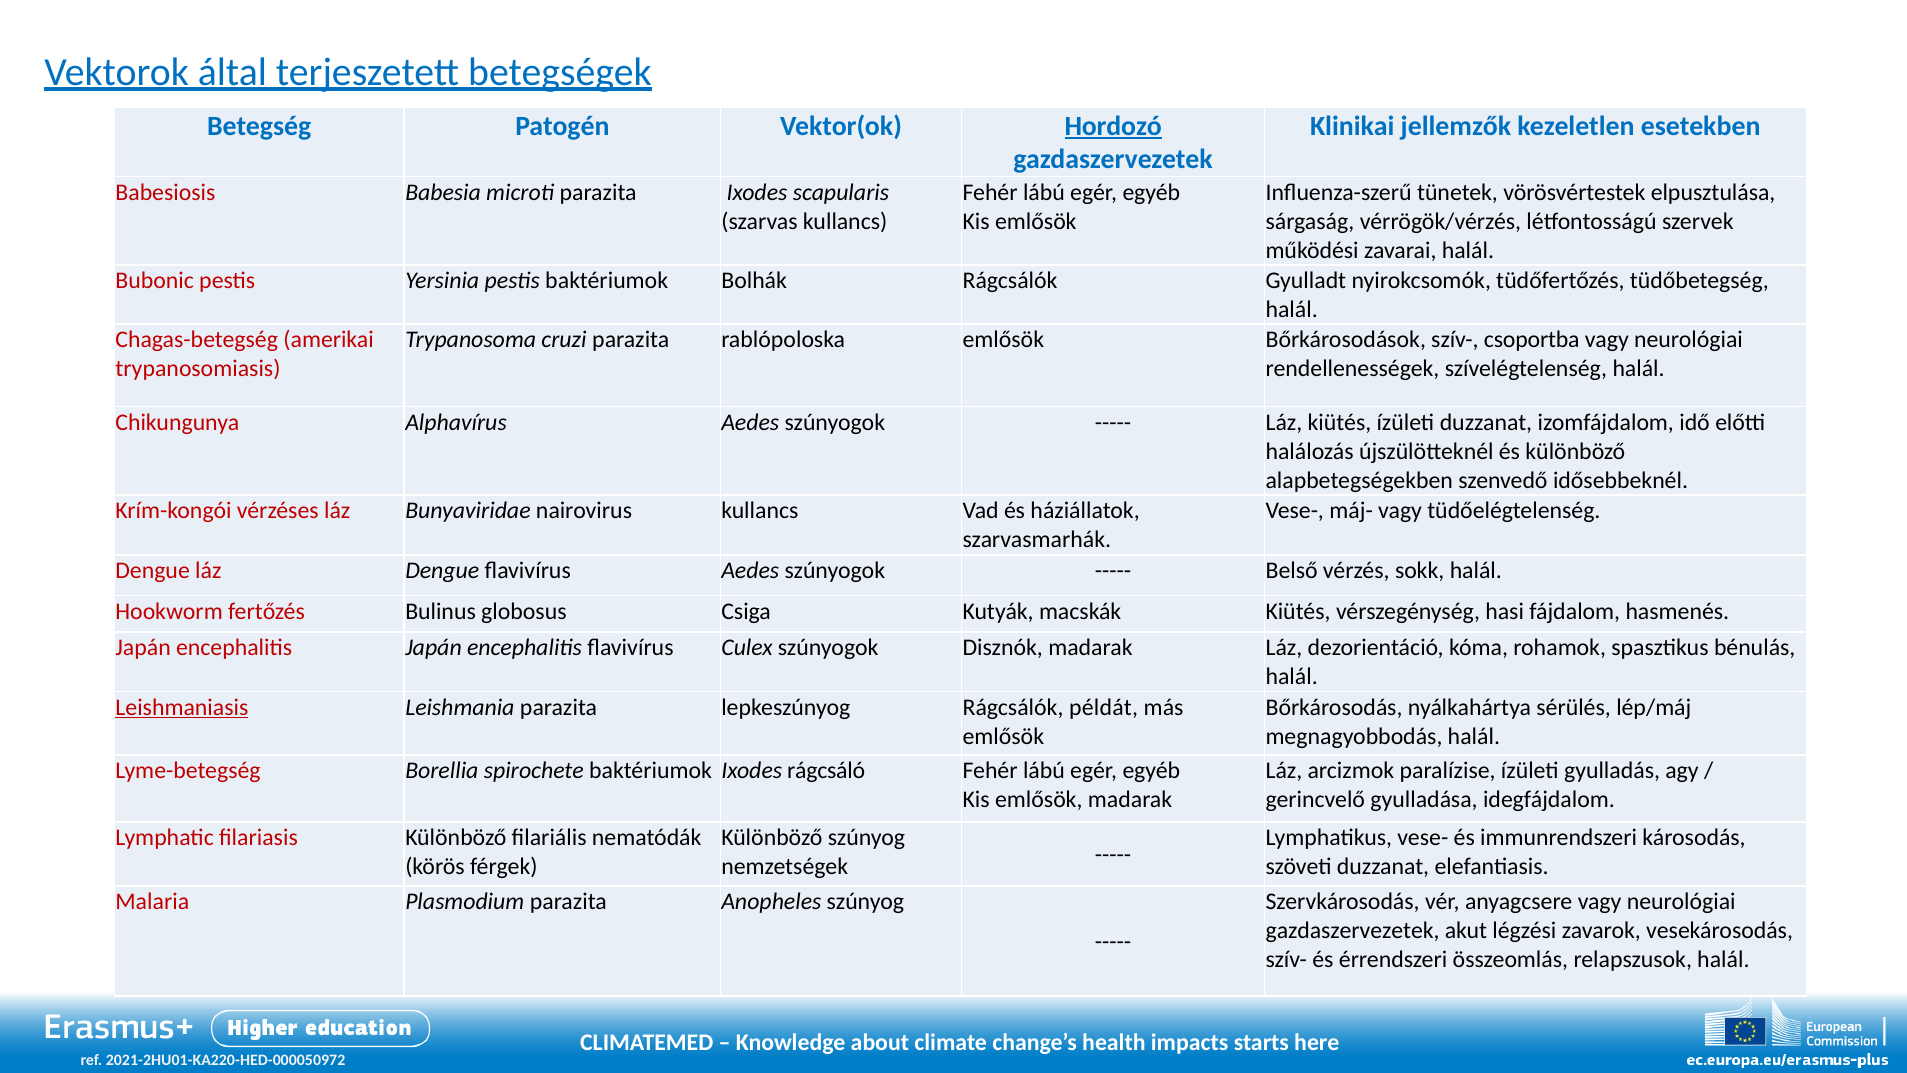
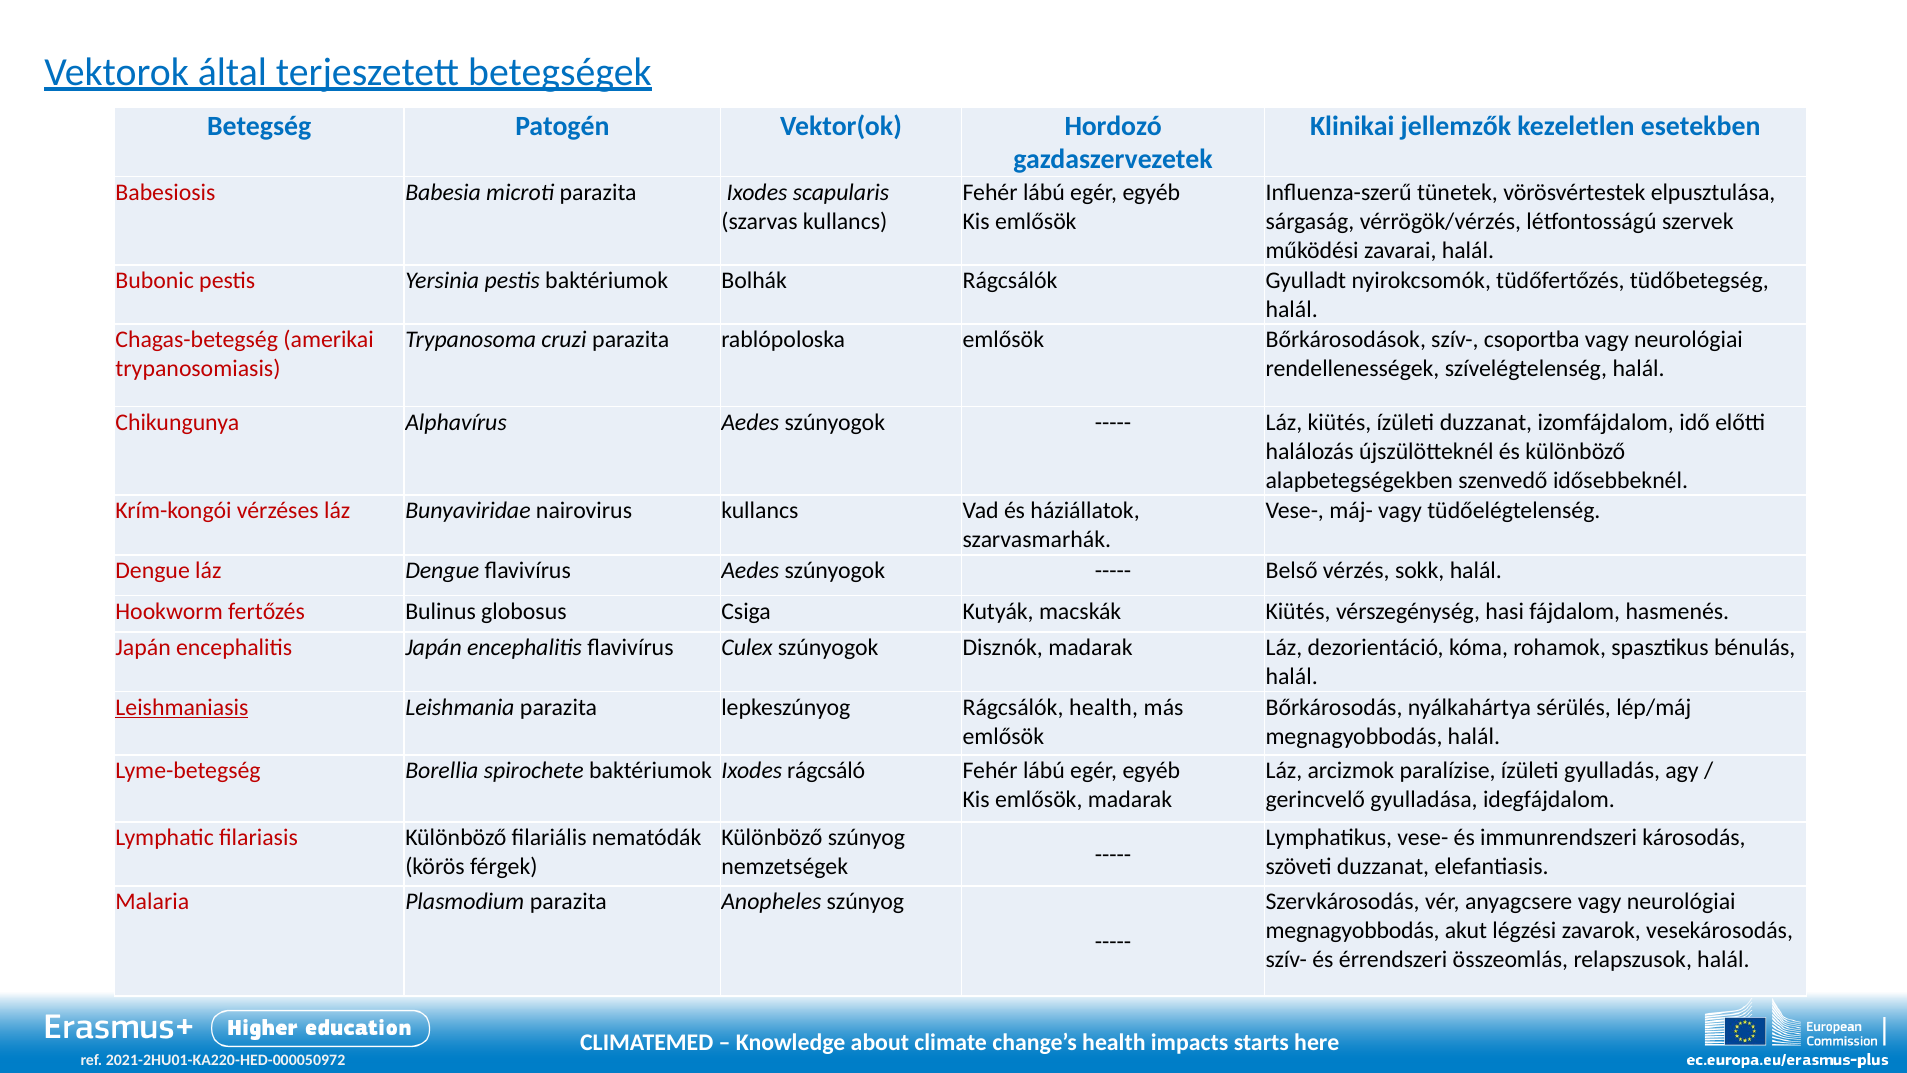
Hordozó underline: present -> none
Rágcsálók példát: példát -> health
gazdaszervezetek at (1353, 931): gazdaszervezetek -> megnagyobbodás
